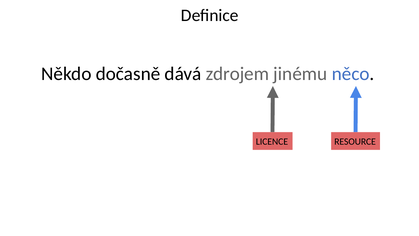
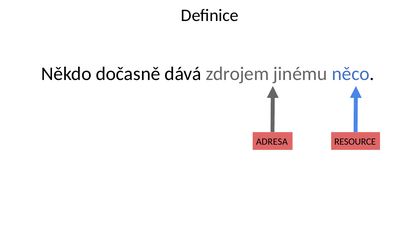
LICENCE: LICENCE -> ADRESA
